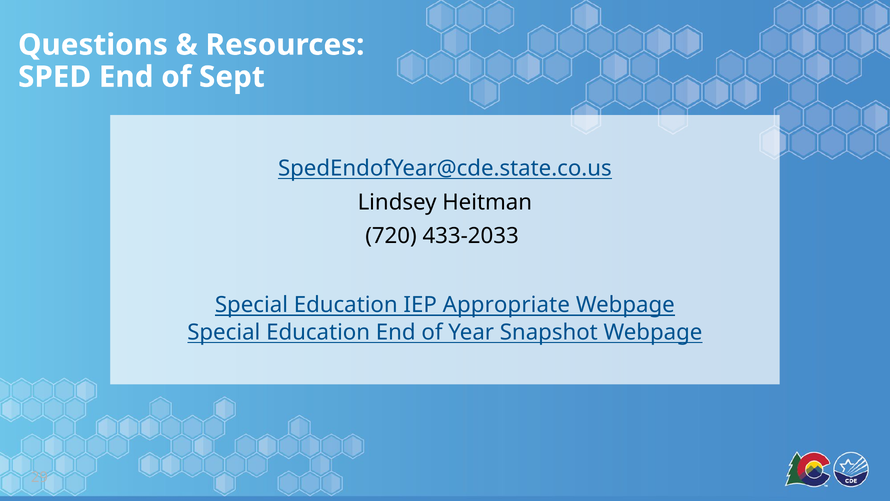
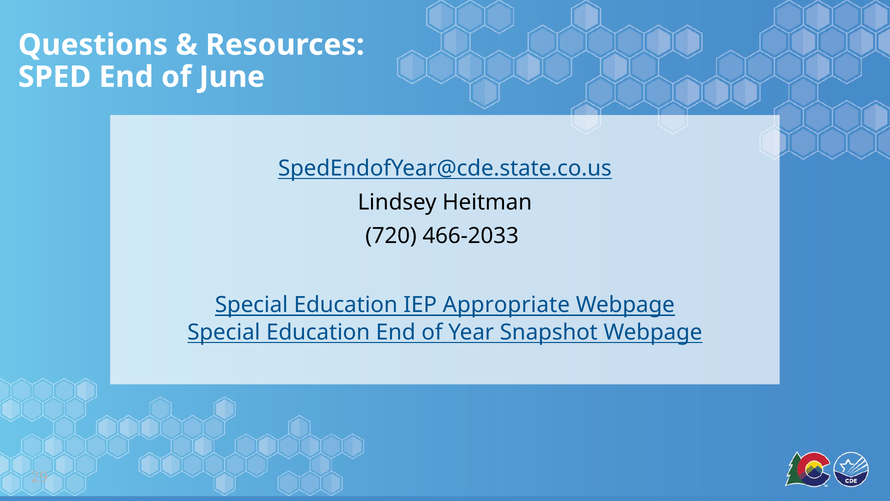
Sept: Sept -> June
433-2033: 433-2033 -> 466-2033
